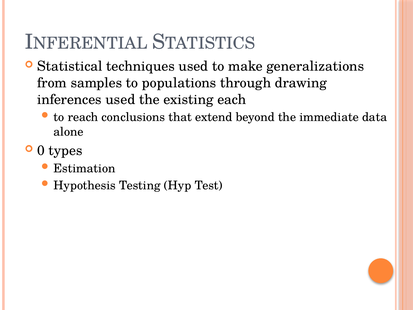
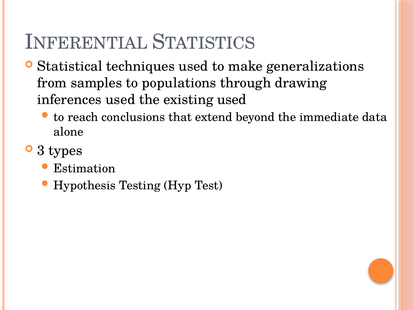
existing each: each -> used
0: 0 -> 3
